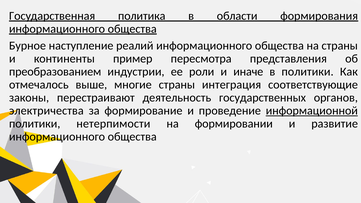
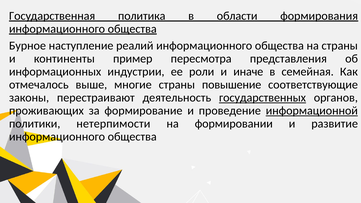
преобразованием: преобразованием -> информационных
в политики: политики -> семейная
интеграция: интеграция -> повышение
государственных underline: none -> present
электричества: электричества -> проживающих
